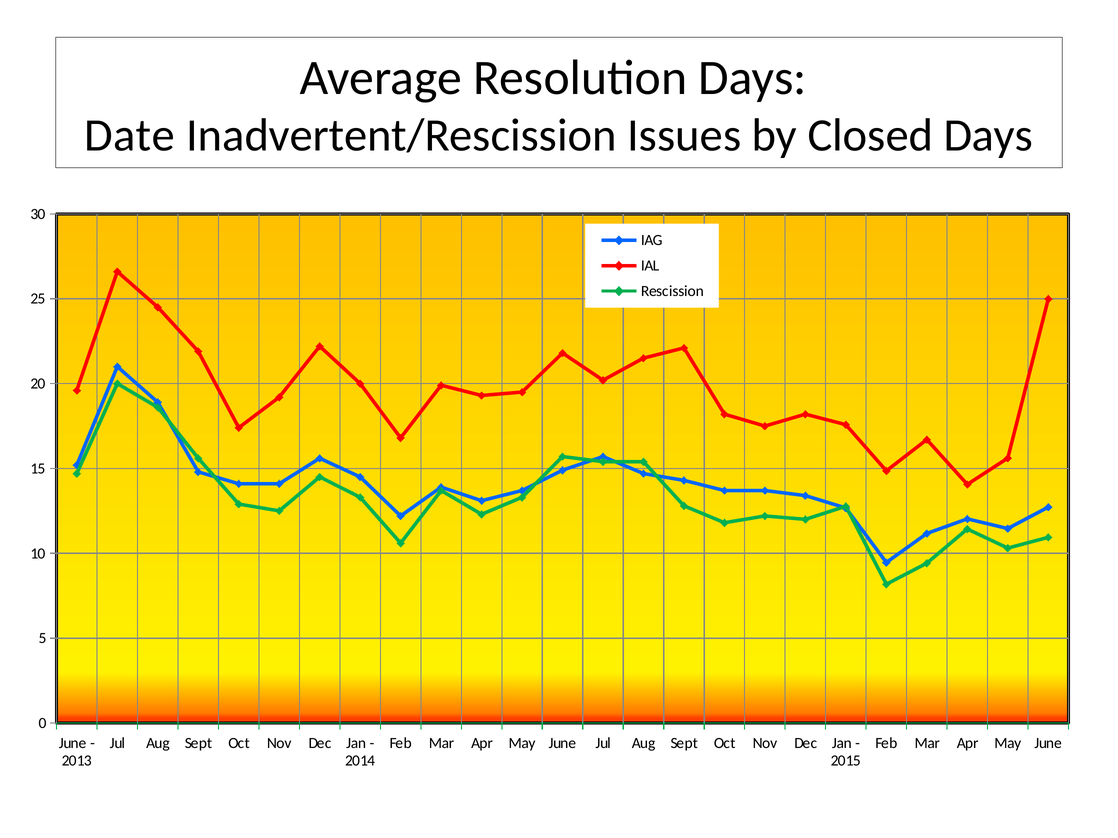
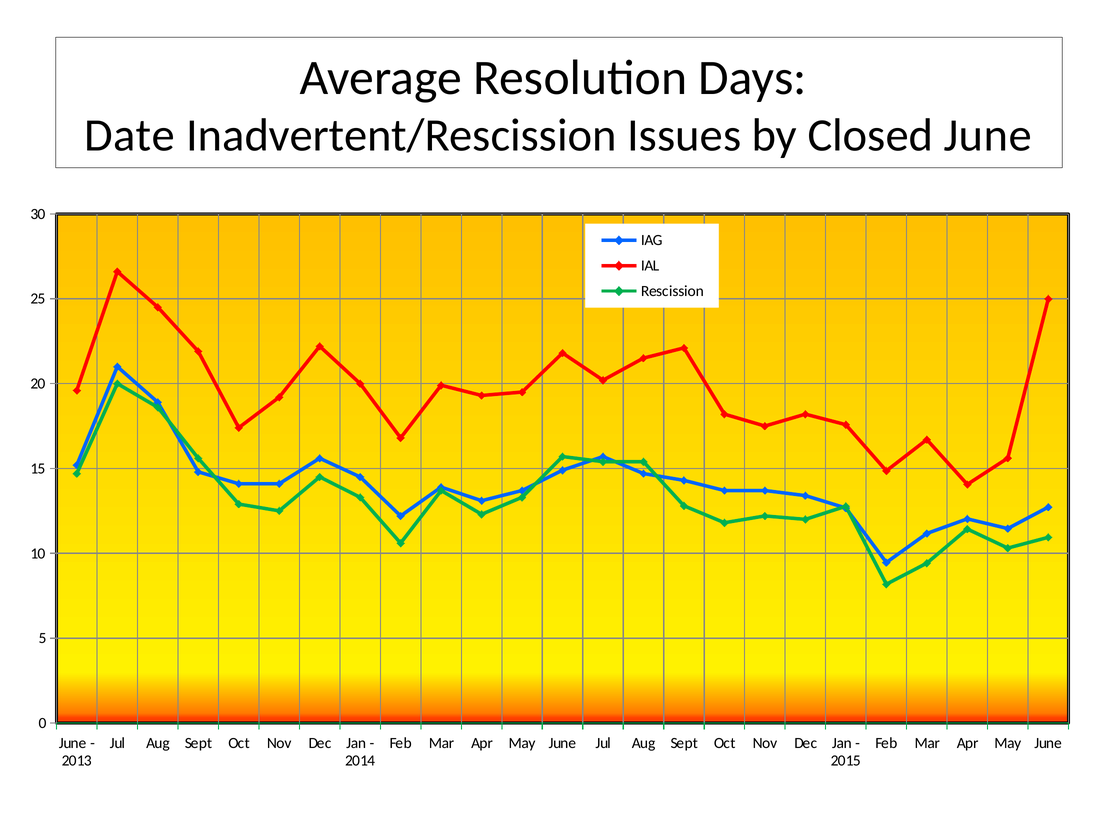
Closed Days: Days -> June
